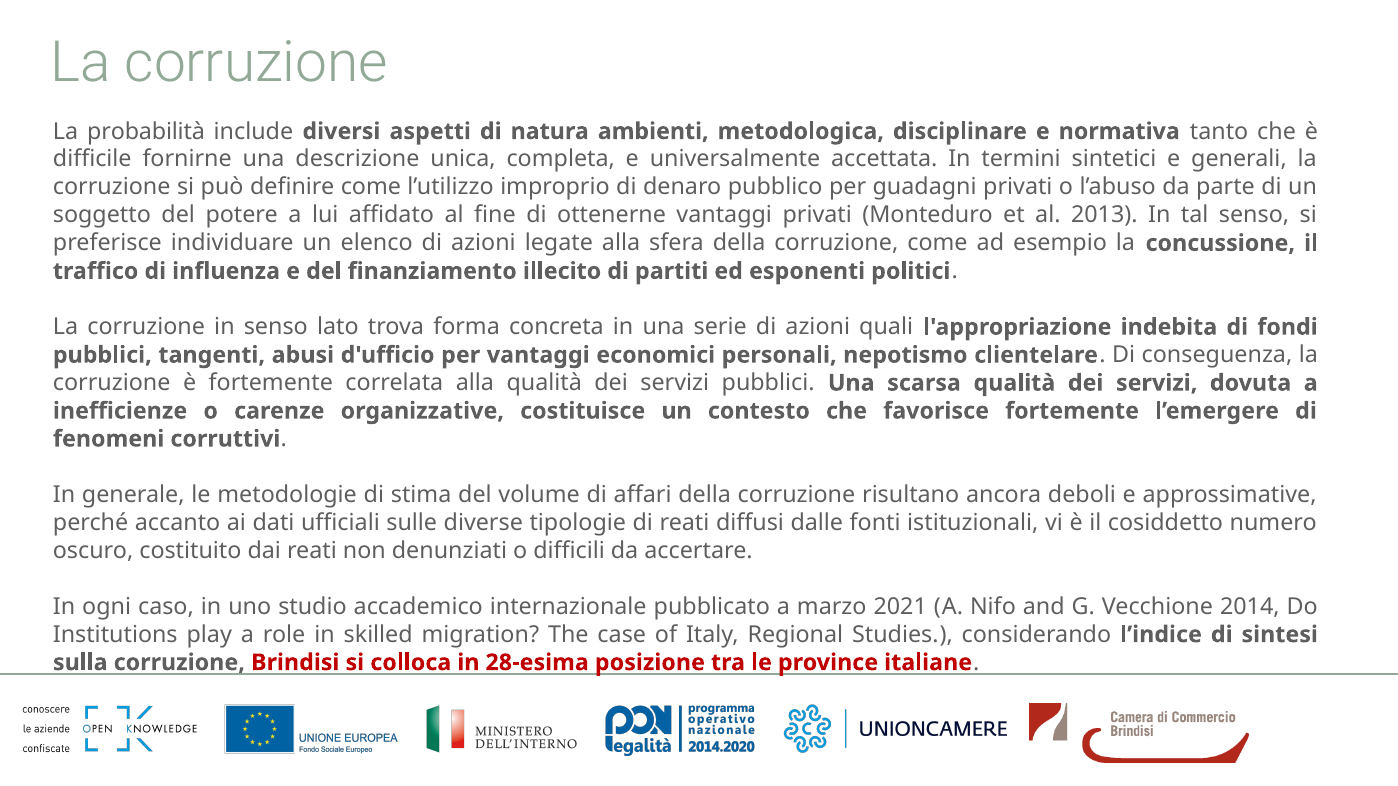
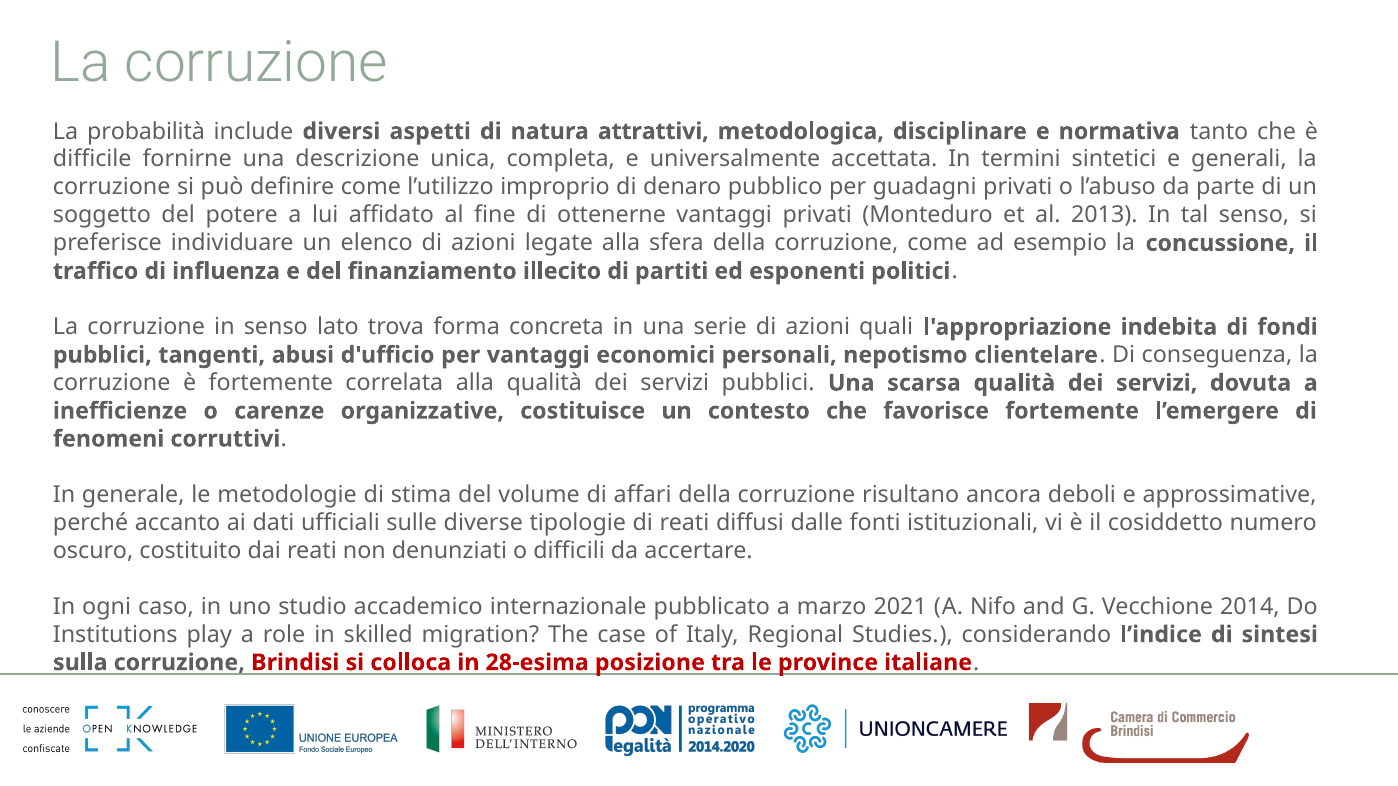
ambienti: ambienti -> attrattivi
